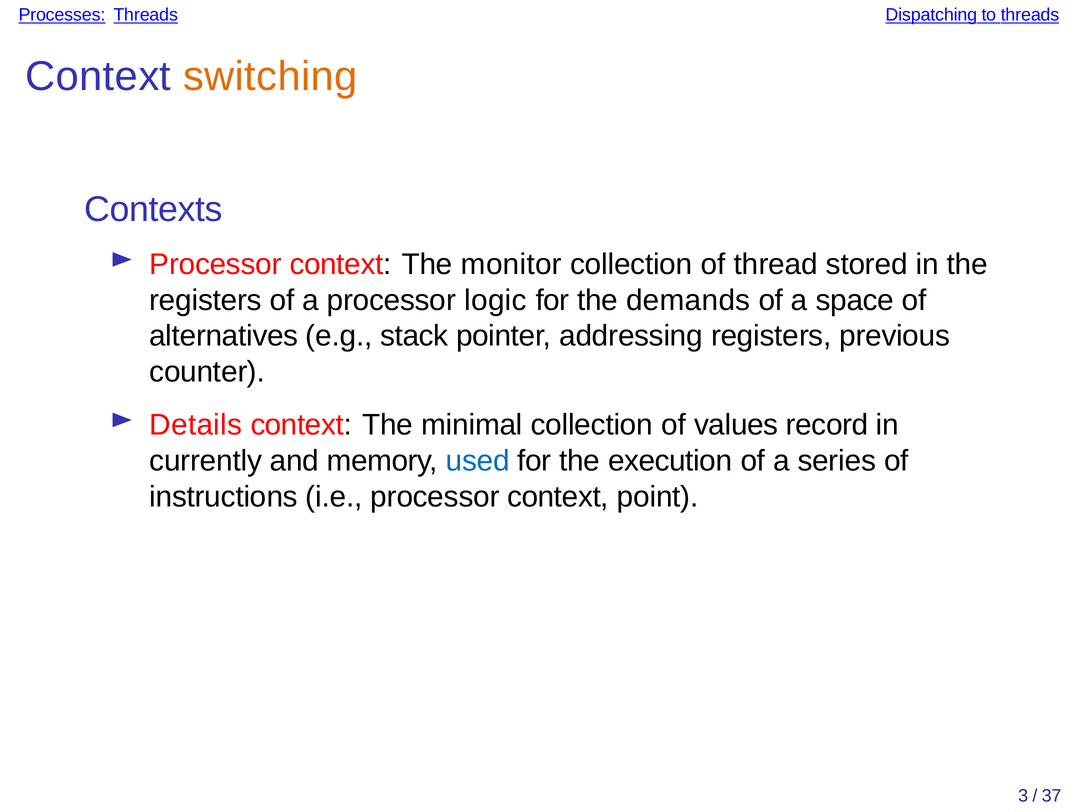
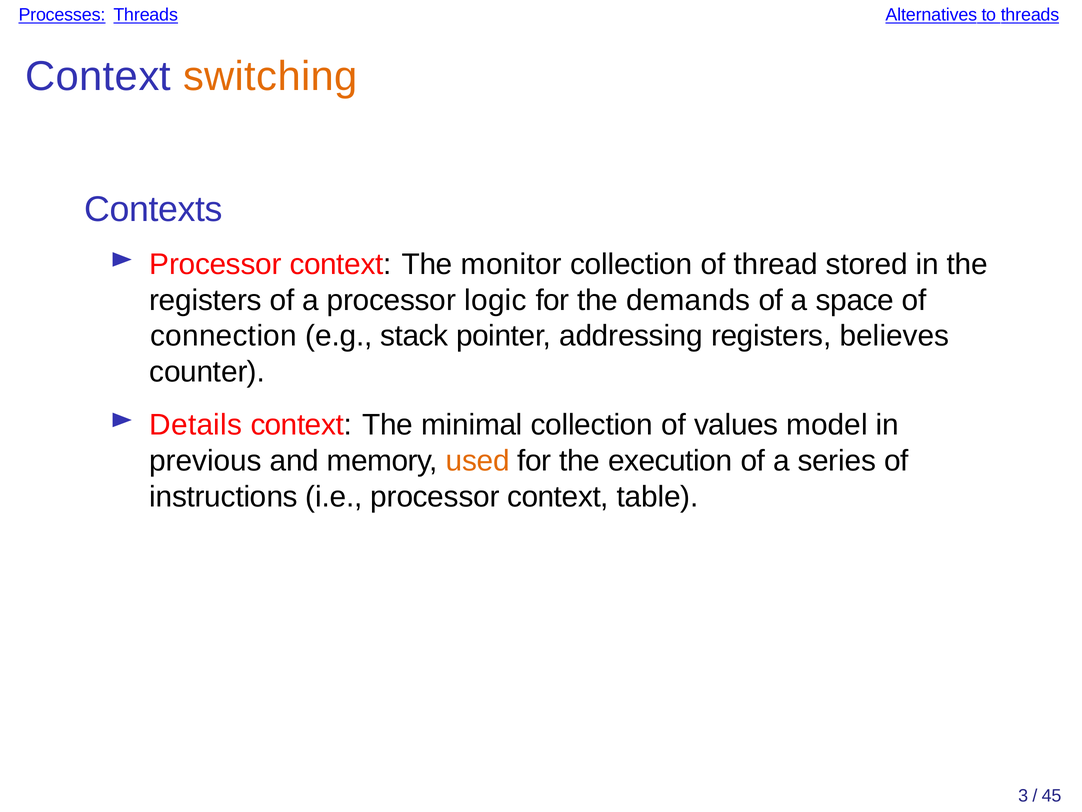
Dispatching: Dispatching -> Alternatives
alternatives: alternatives -> connection
previous: previous -> believes
record: record -> model
currently: currently -> previous
used colour: blue -> orange
point: point -> table
37: 37 -> 45
